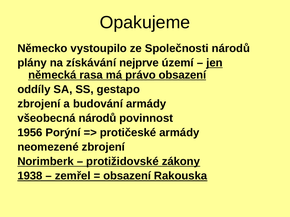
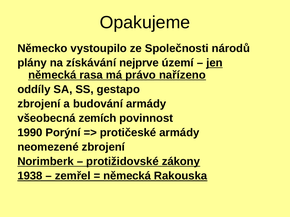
právo obsazení: obsazení -> nařízeno
všeobecná národů: národů -> zemích
1956: 1956 -> 1990
obsazení at (127, 176): obsazení -> německá
